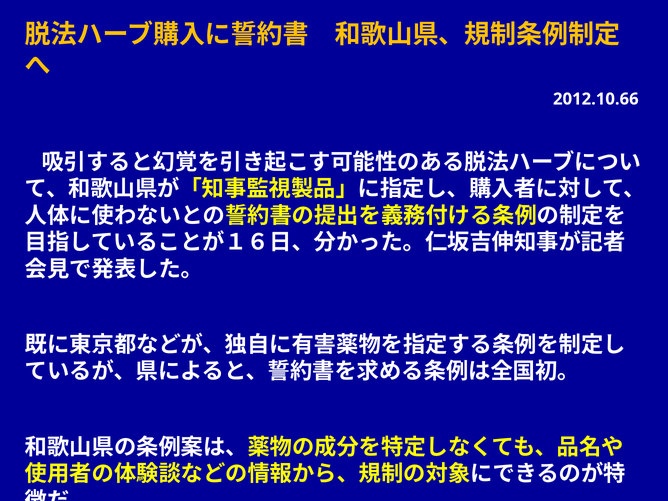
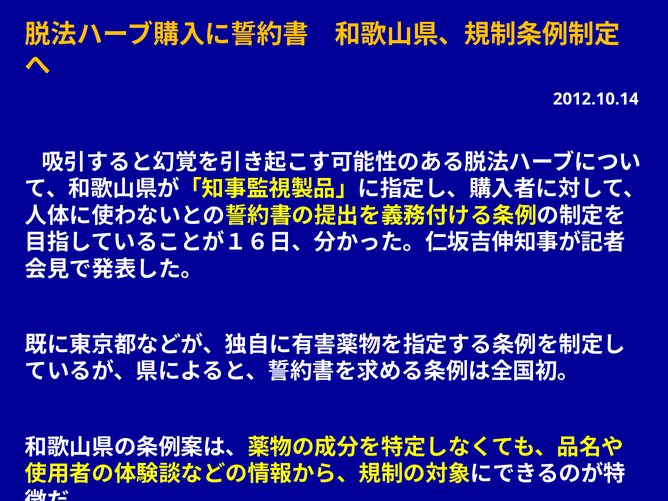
2012.10.66: 2012.10.66 -> 2012.10.14
